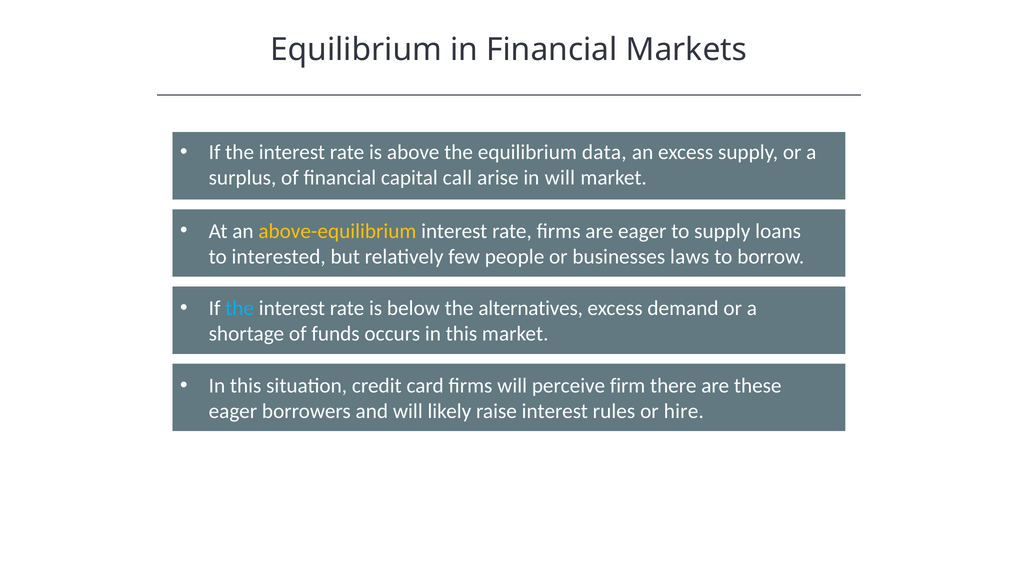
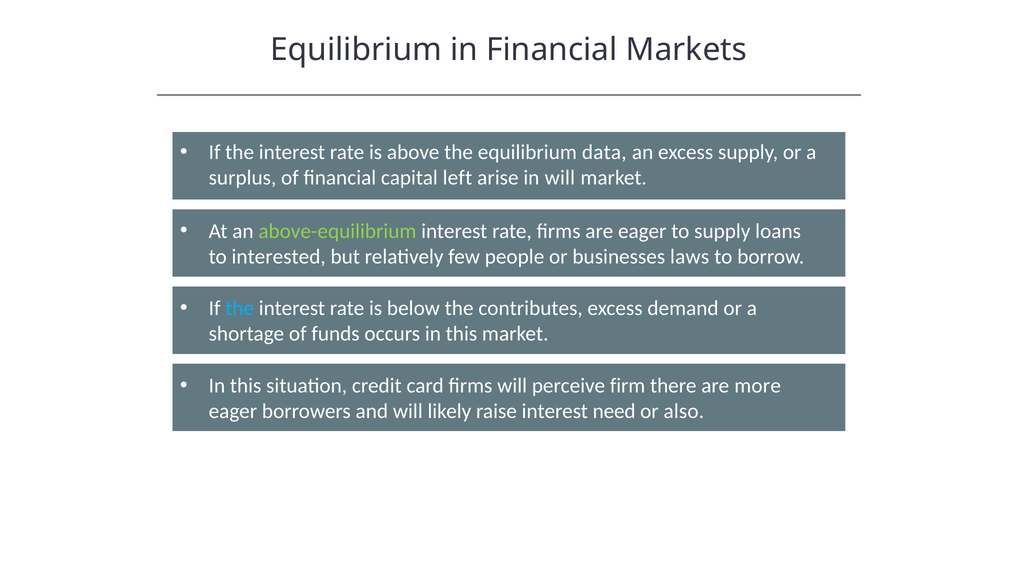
call: call -> left
above-equilibrium colour: yellow -> light green
alternatives: alternatives -> contributes
these: these -> more
rules: rules -> need
hire: hire -> also
